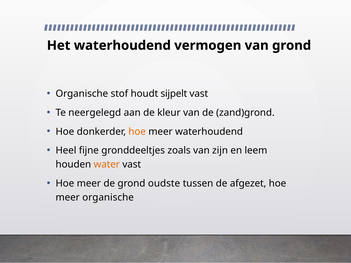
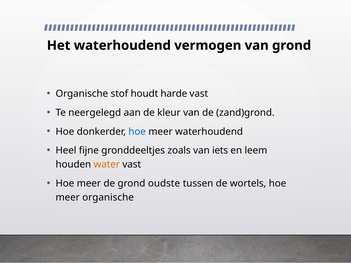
sijpelt: sijpelt -> harde
hoe at (137, 132) colour: orange -> blue
zijn: zijn -> iets
afgezet: afgezet -> wortels
